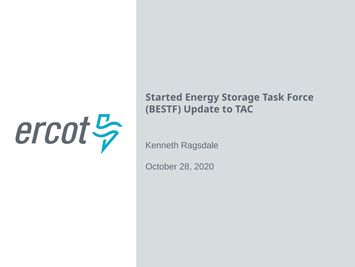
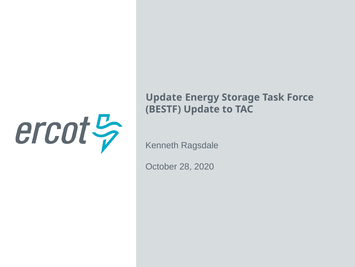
Started at (164, 97): Started -> Update
